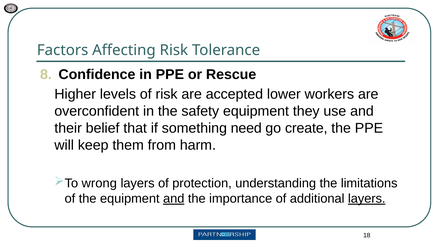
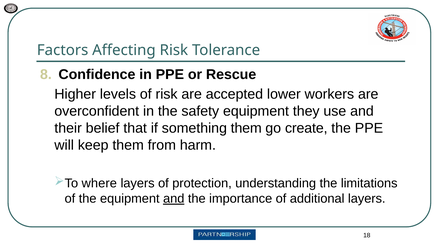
something need: need -> them
wrong: wrong -> where
layers at (367, 199) underline: present -> none
